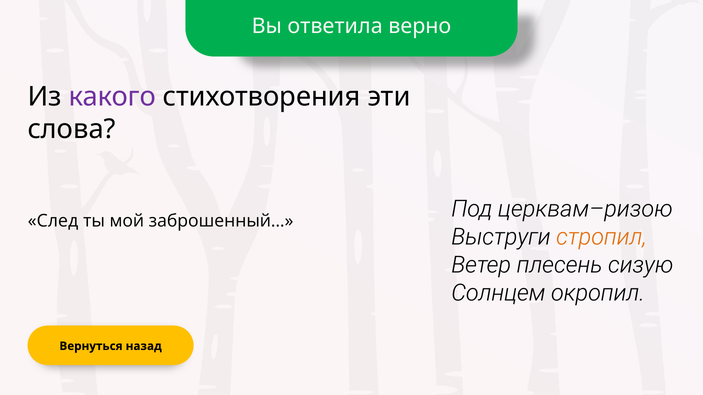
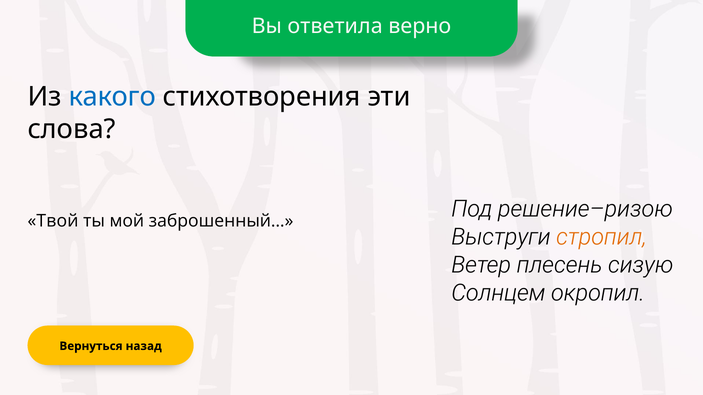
какого colour: purple -> blue
церквам–ризою: церквам–ризою -> решение–ризою
След: След -> Твой
